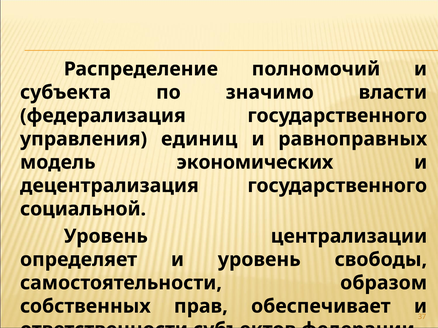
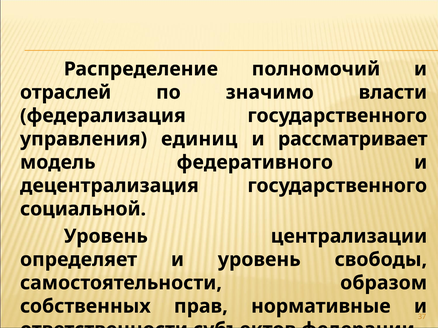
субъекта: субъекта -> отраслей
равноправных: равноправных -> рассматривает
экономических: экономических -> федеративного
обеспечивает: обеспечивает -> нормативные
